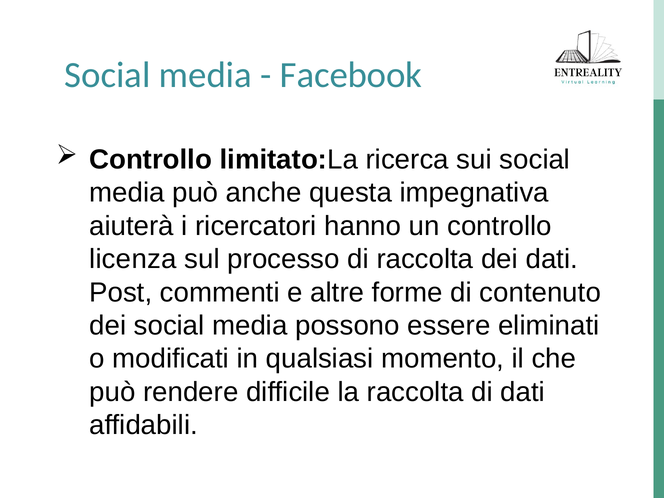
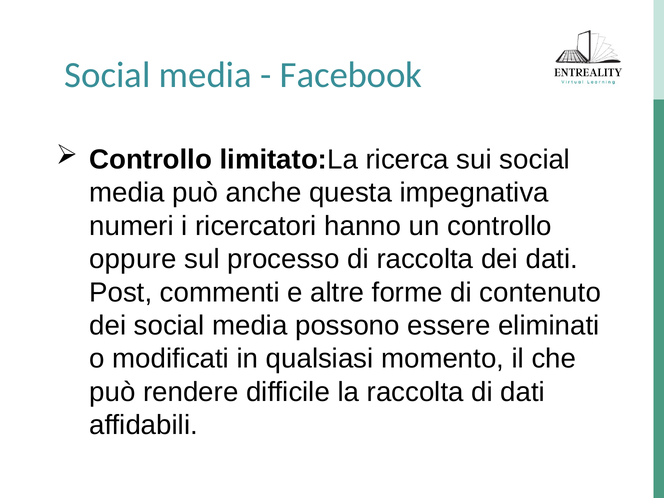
aiuterà: aiuterà -> numeri
licenza: licenza -> oppure
